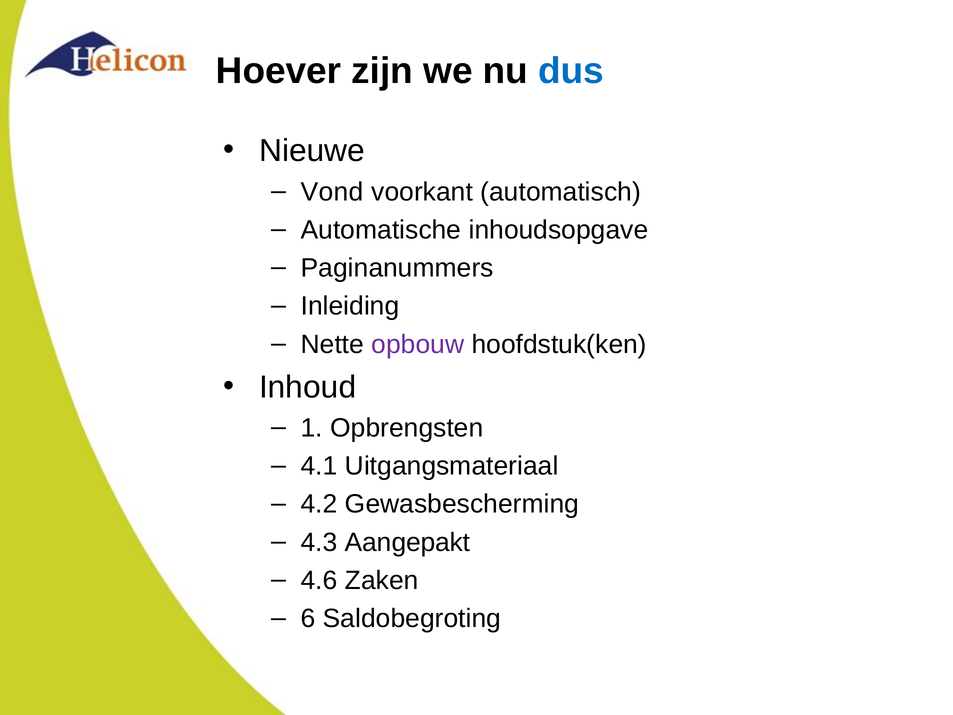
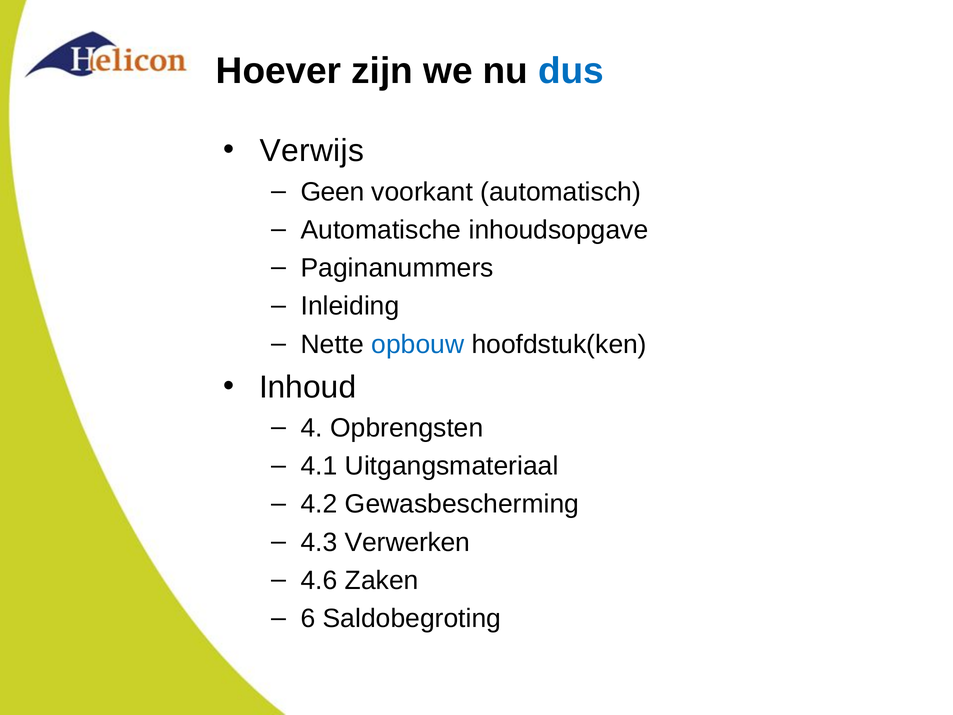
Nieuwe: Nieuwe -> Verwijs
Vond: Vond -> Geen
opbouw colour: purple -> blue
1: 1 -> 4
Aangepakt: Aangepakt -> Verwerken
